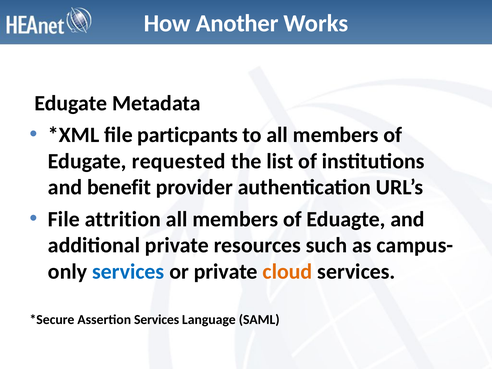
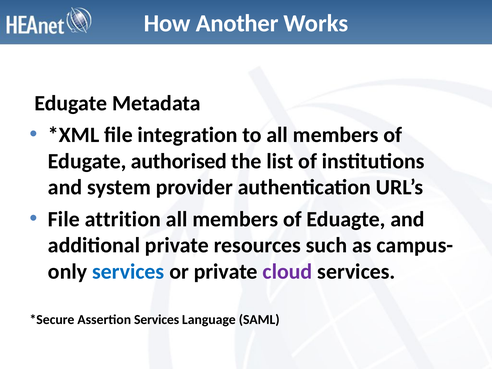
particpants: particpants -> integration
requested: requested -> authorised
benefit: benefit -> system
cloud colour: orange -> purple
